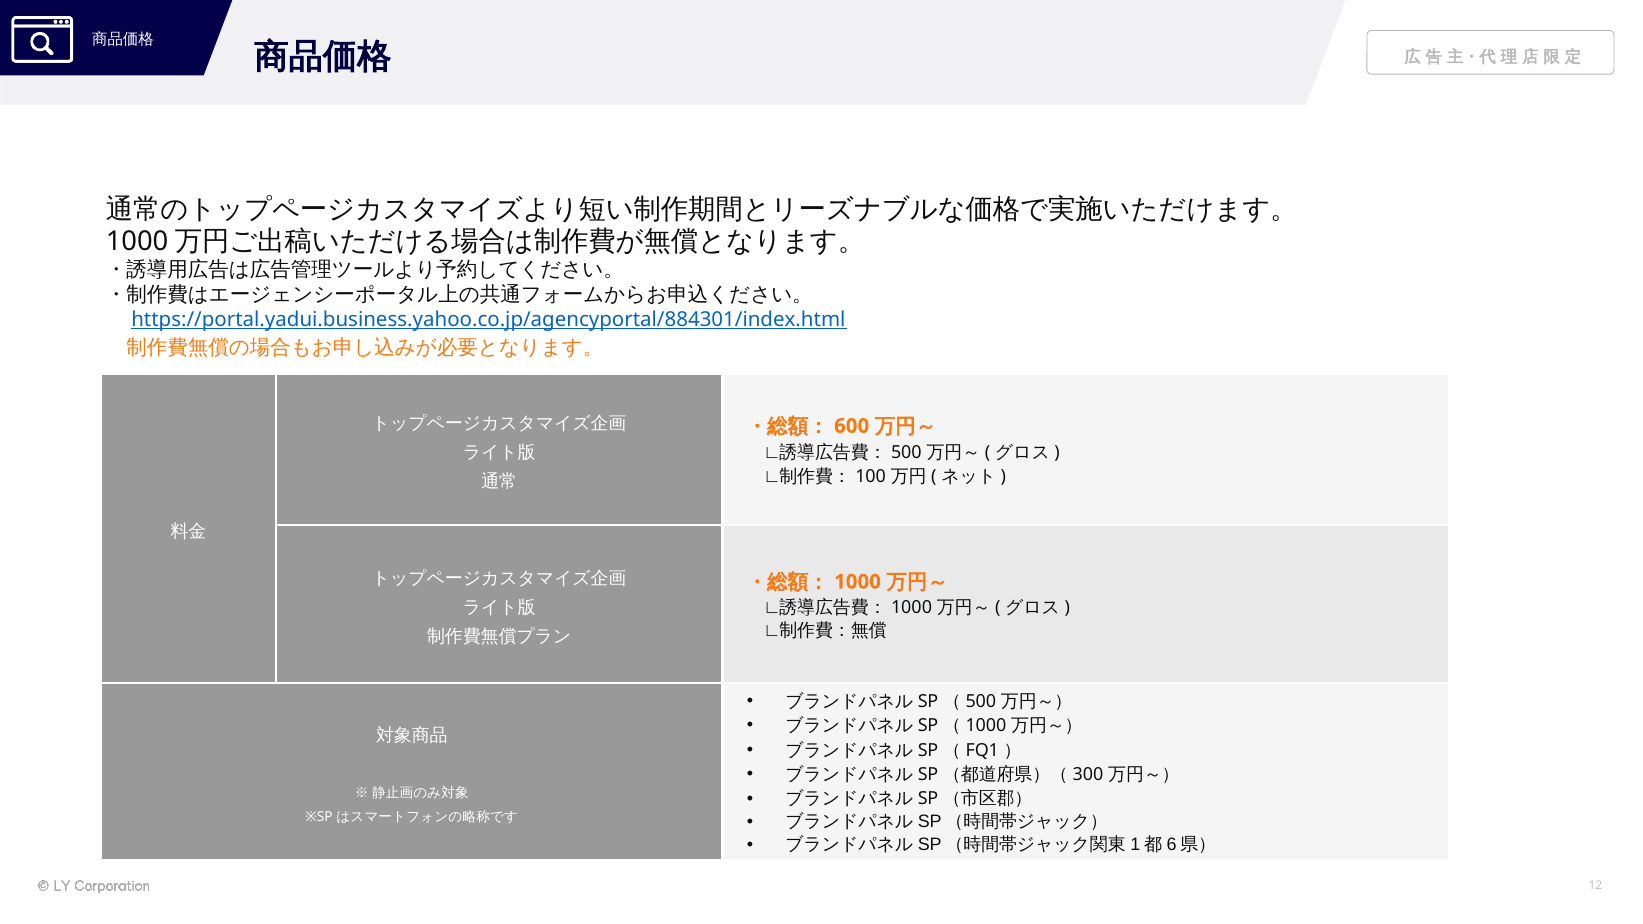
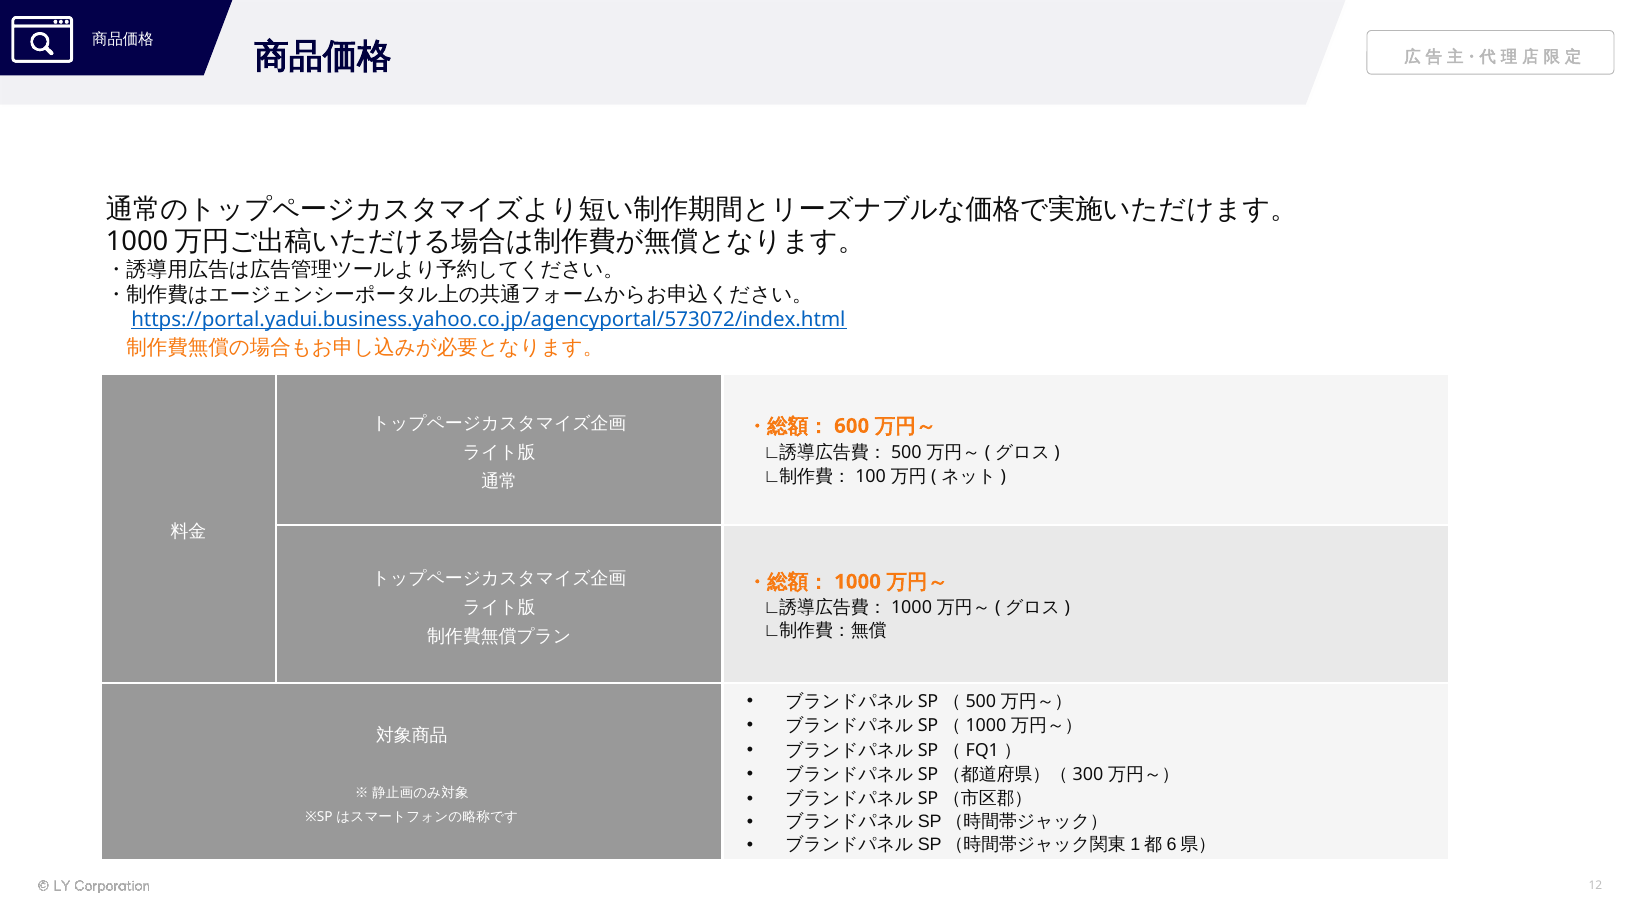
https://portal.yadui.business.yahoo.co.jp/agencyportal/884301/index.html: https://portal.yadui.business.yahoo.co.jp/agencyportal/884301/index.html -> https://portal.yadui.business.yahoo.co.jp/agencyportal/573072/index.html
